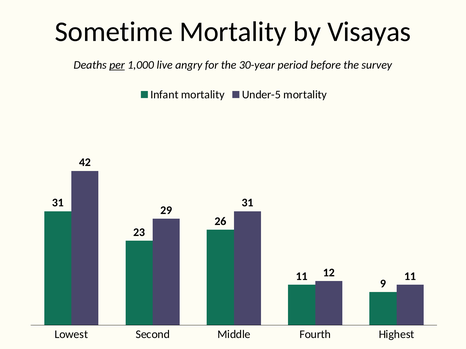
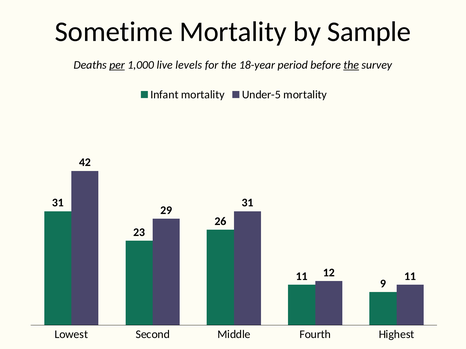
Visayas: Visayas -> Sample
angry: angry -> levels
30-year: 30-year -> 18-year
the at (351, 65) underline: none -> present
